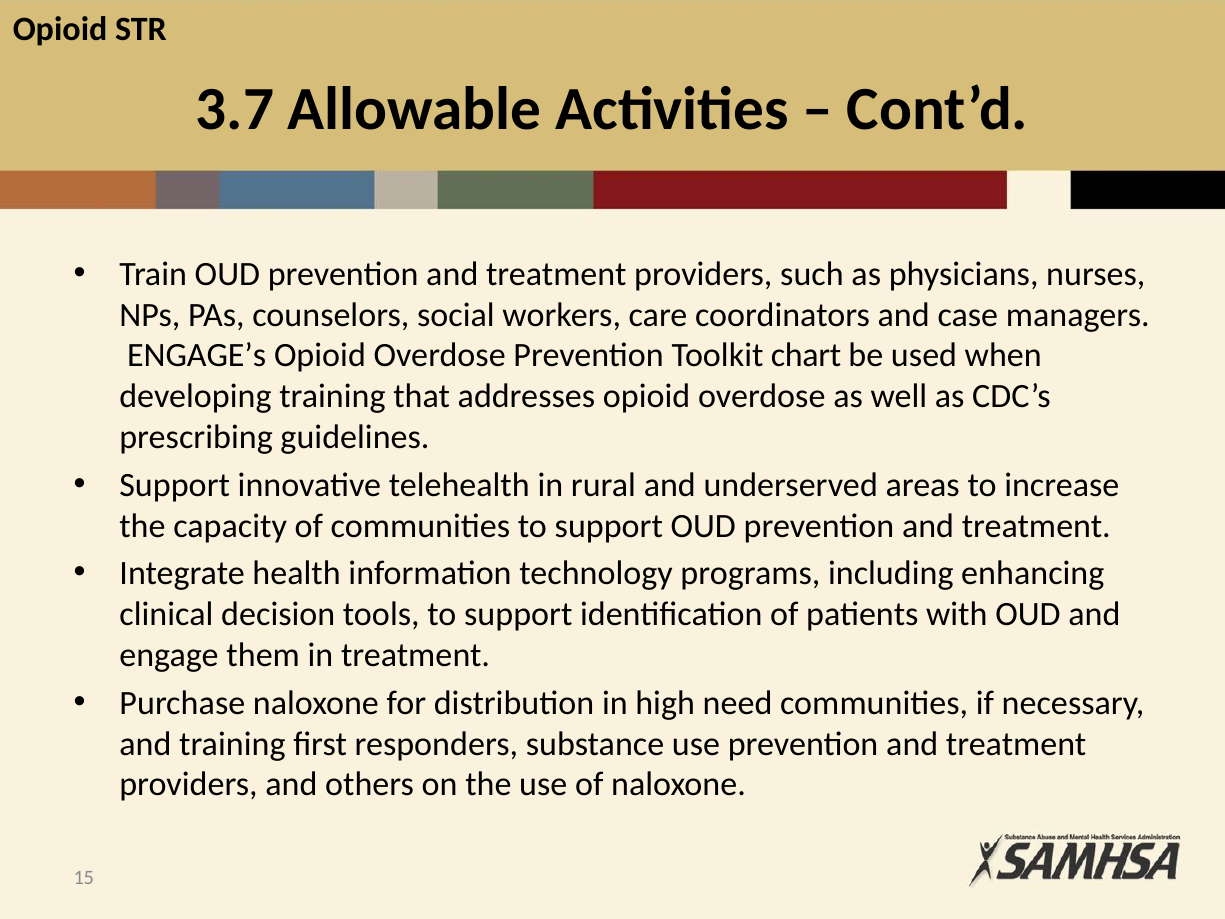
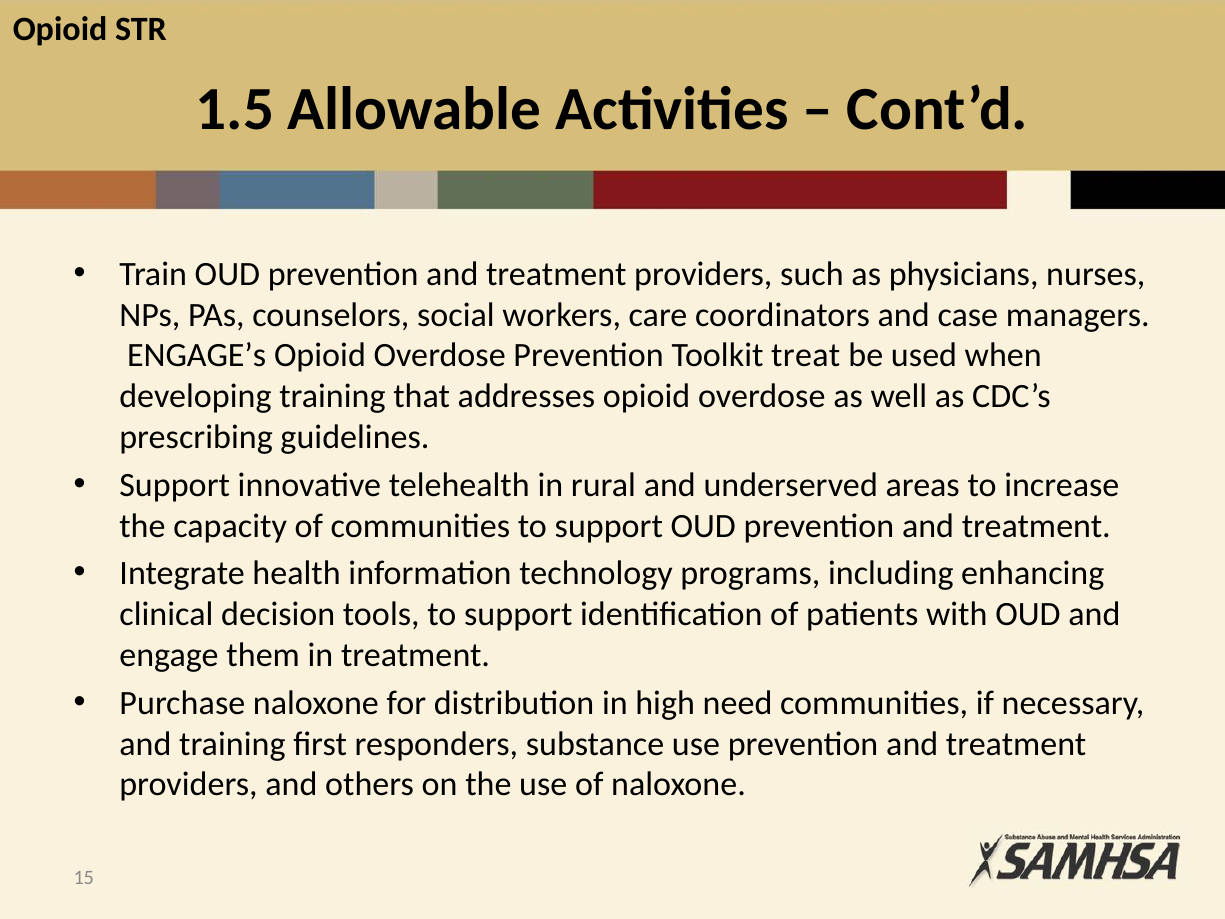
3.7: 3.7 -> 1.5
chart: chart -> treat
